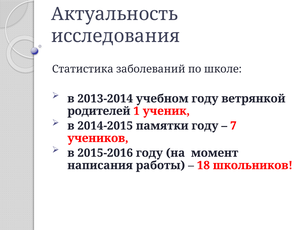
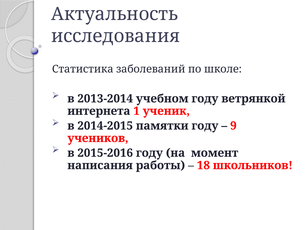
родителей: родителей -> интернета
7: 7 -> 9
